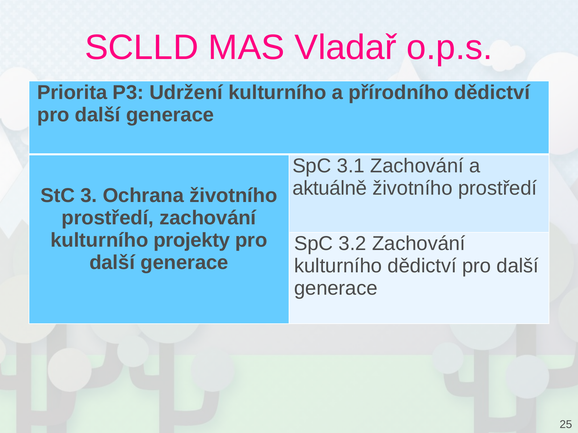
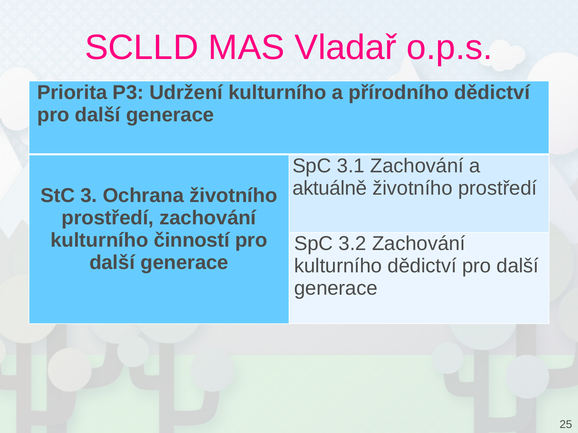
projekty: projekty -> činností
